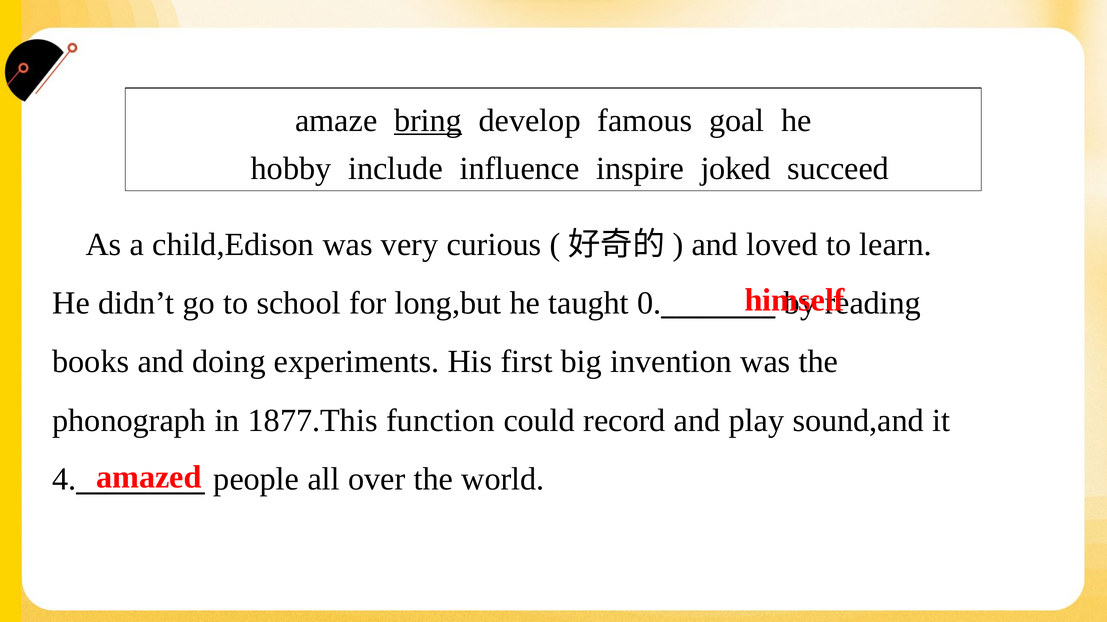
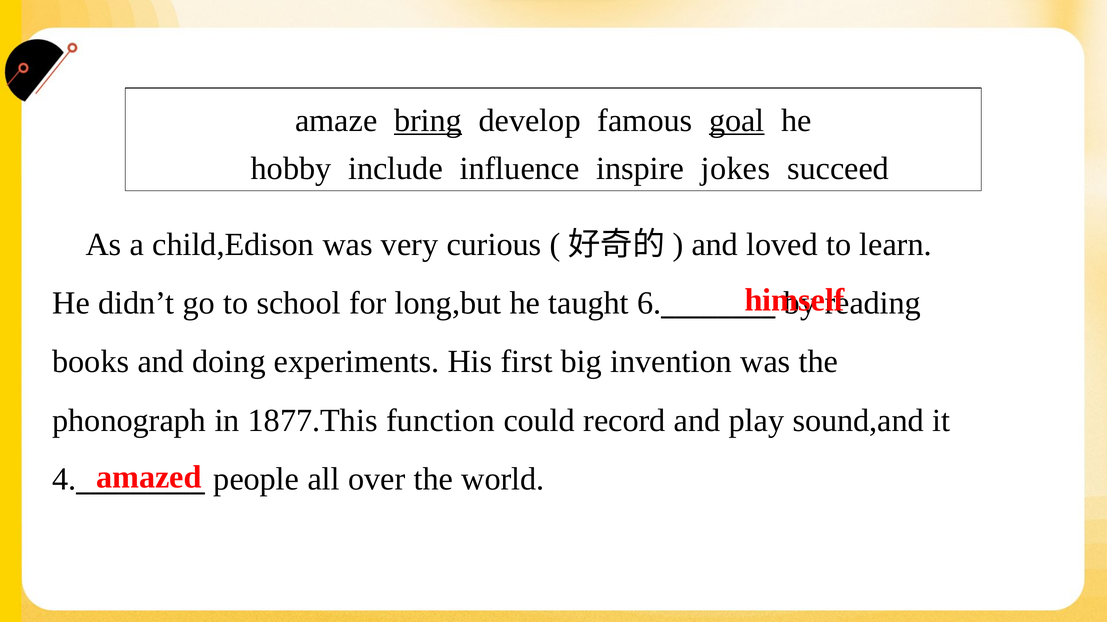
goal underline: none -> present
joked: joked -> jokes
0: 0 -> 6
